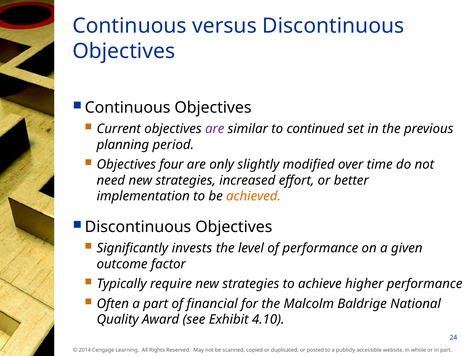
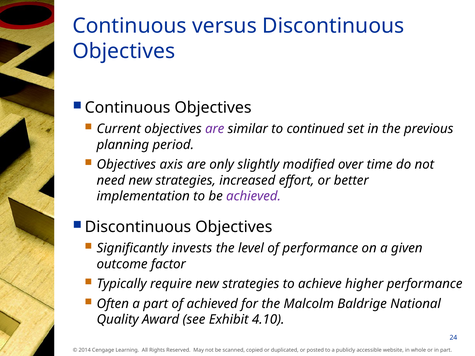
four: four -> axis
achieved at (254, 196) colour: orange -> purple
of financial: financial -> achieved
